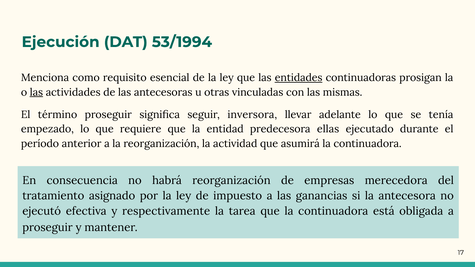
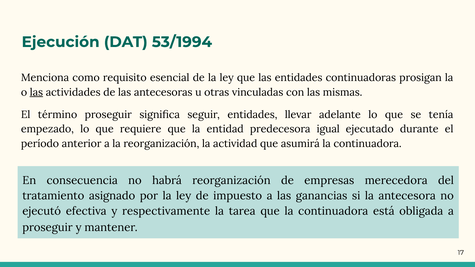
entidades at (299, 78) underline: present -> none
seguir inversora: inversora -> entidades
ellas: ellas -> igual
